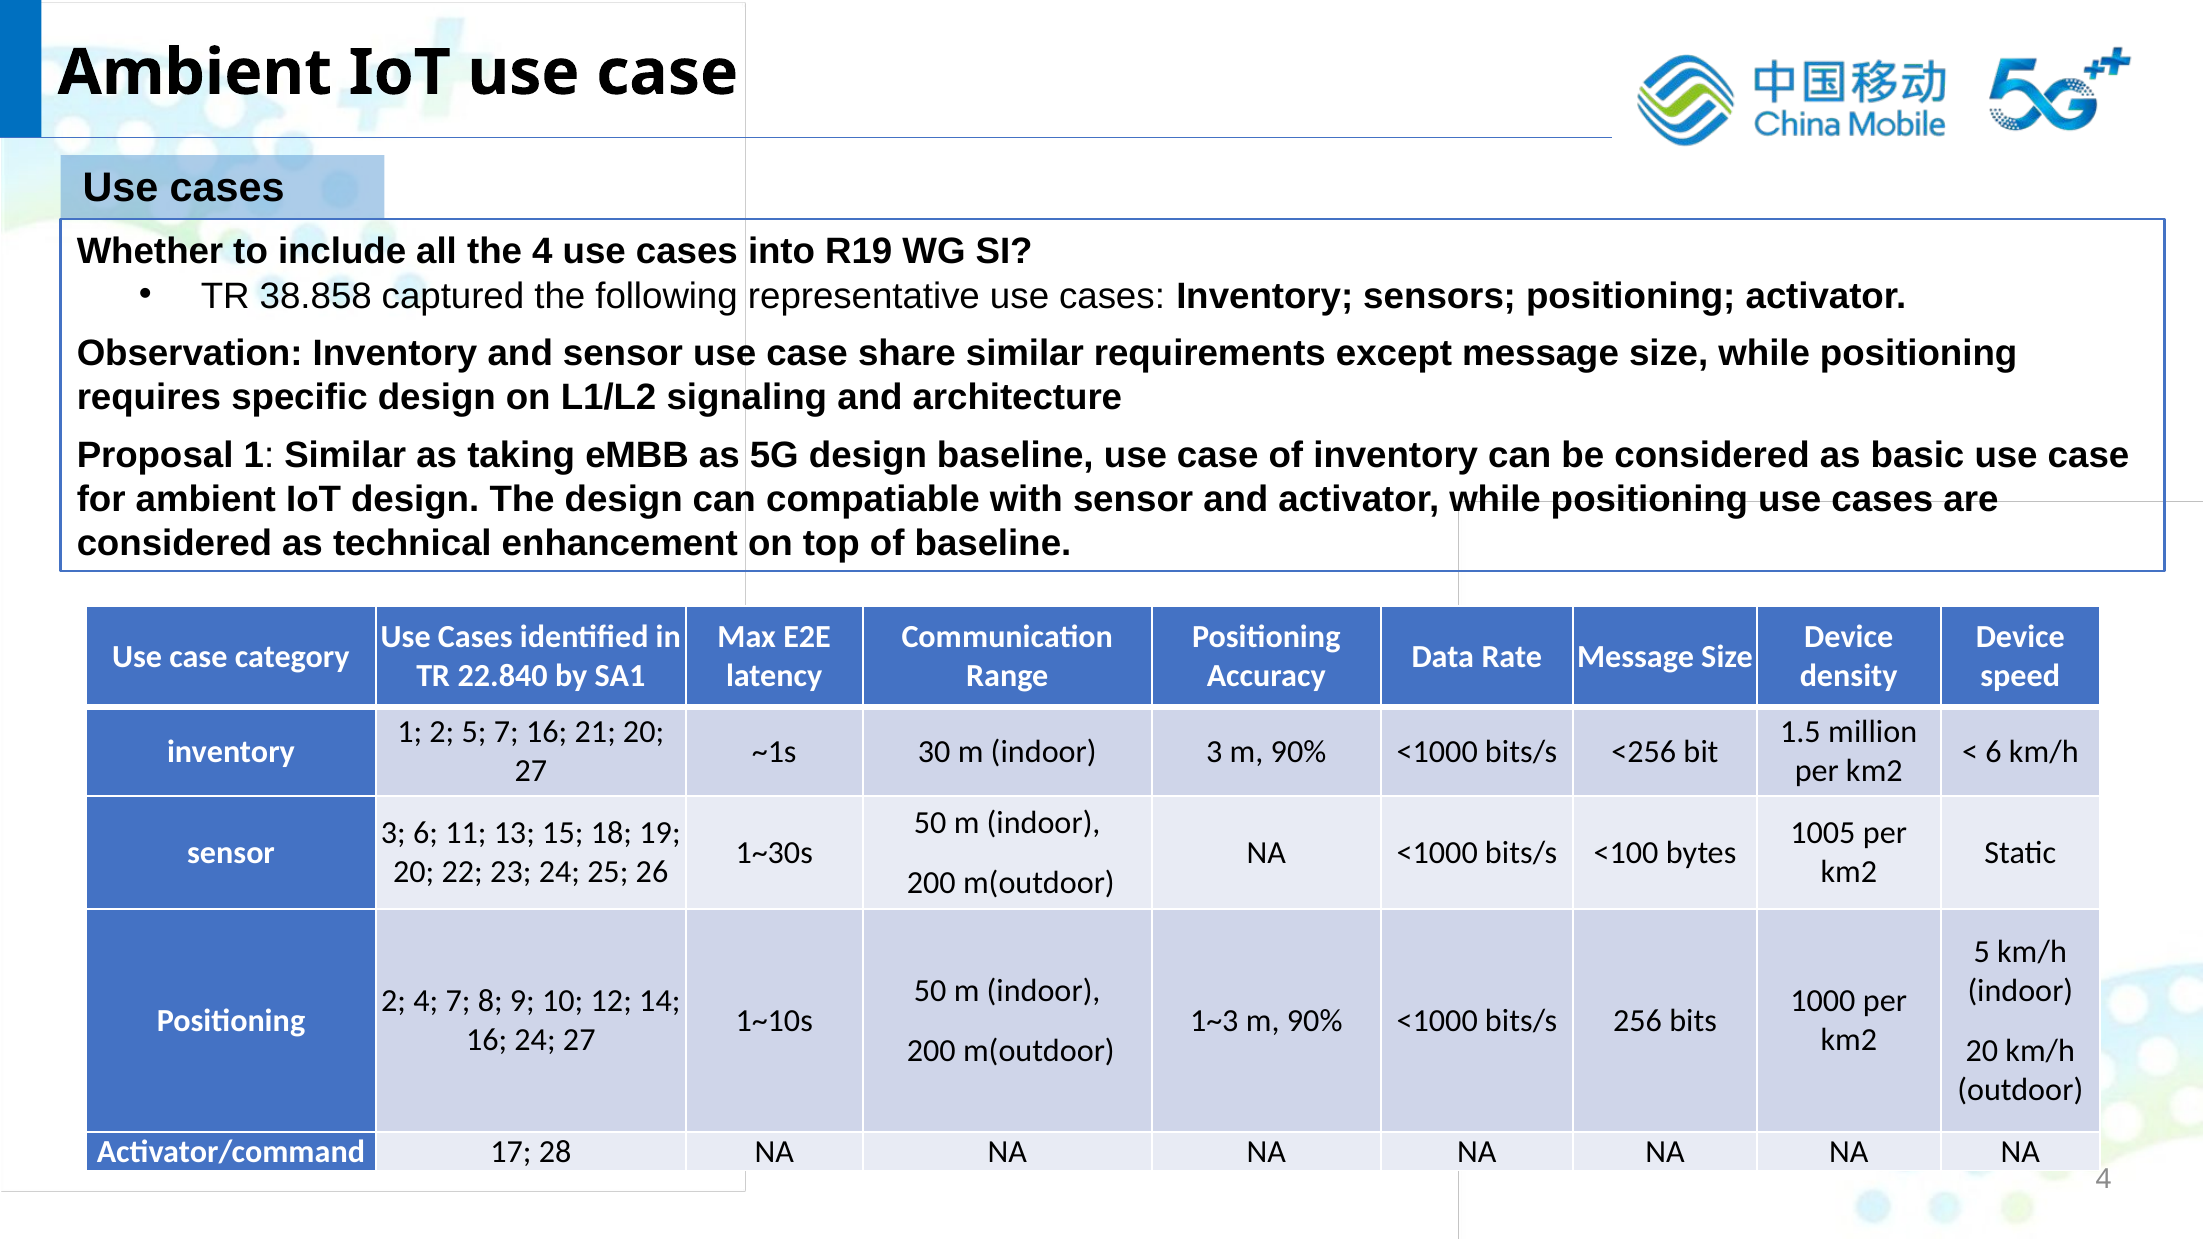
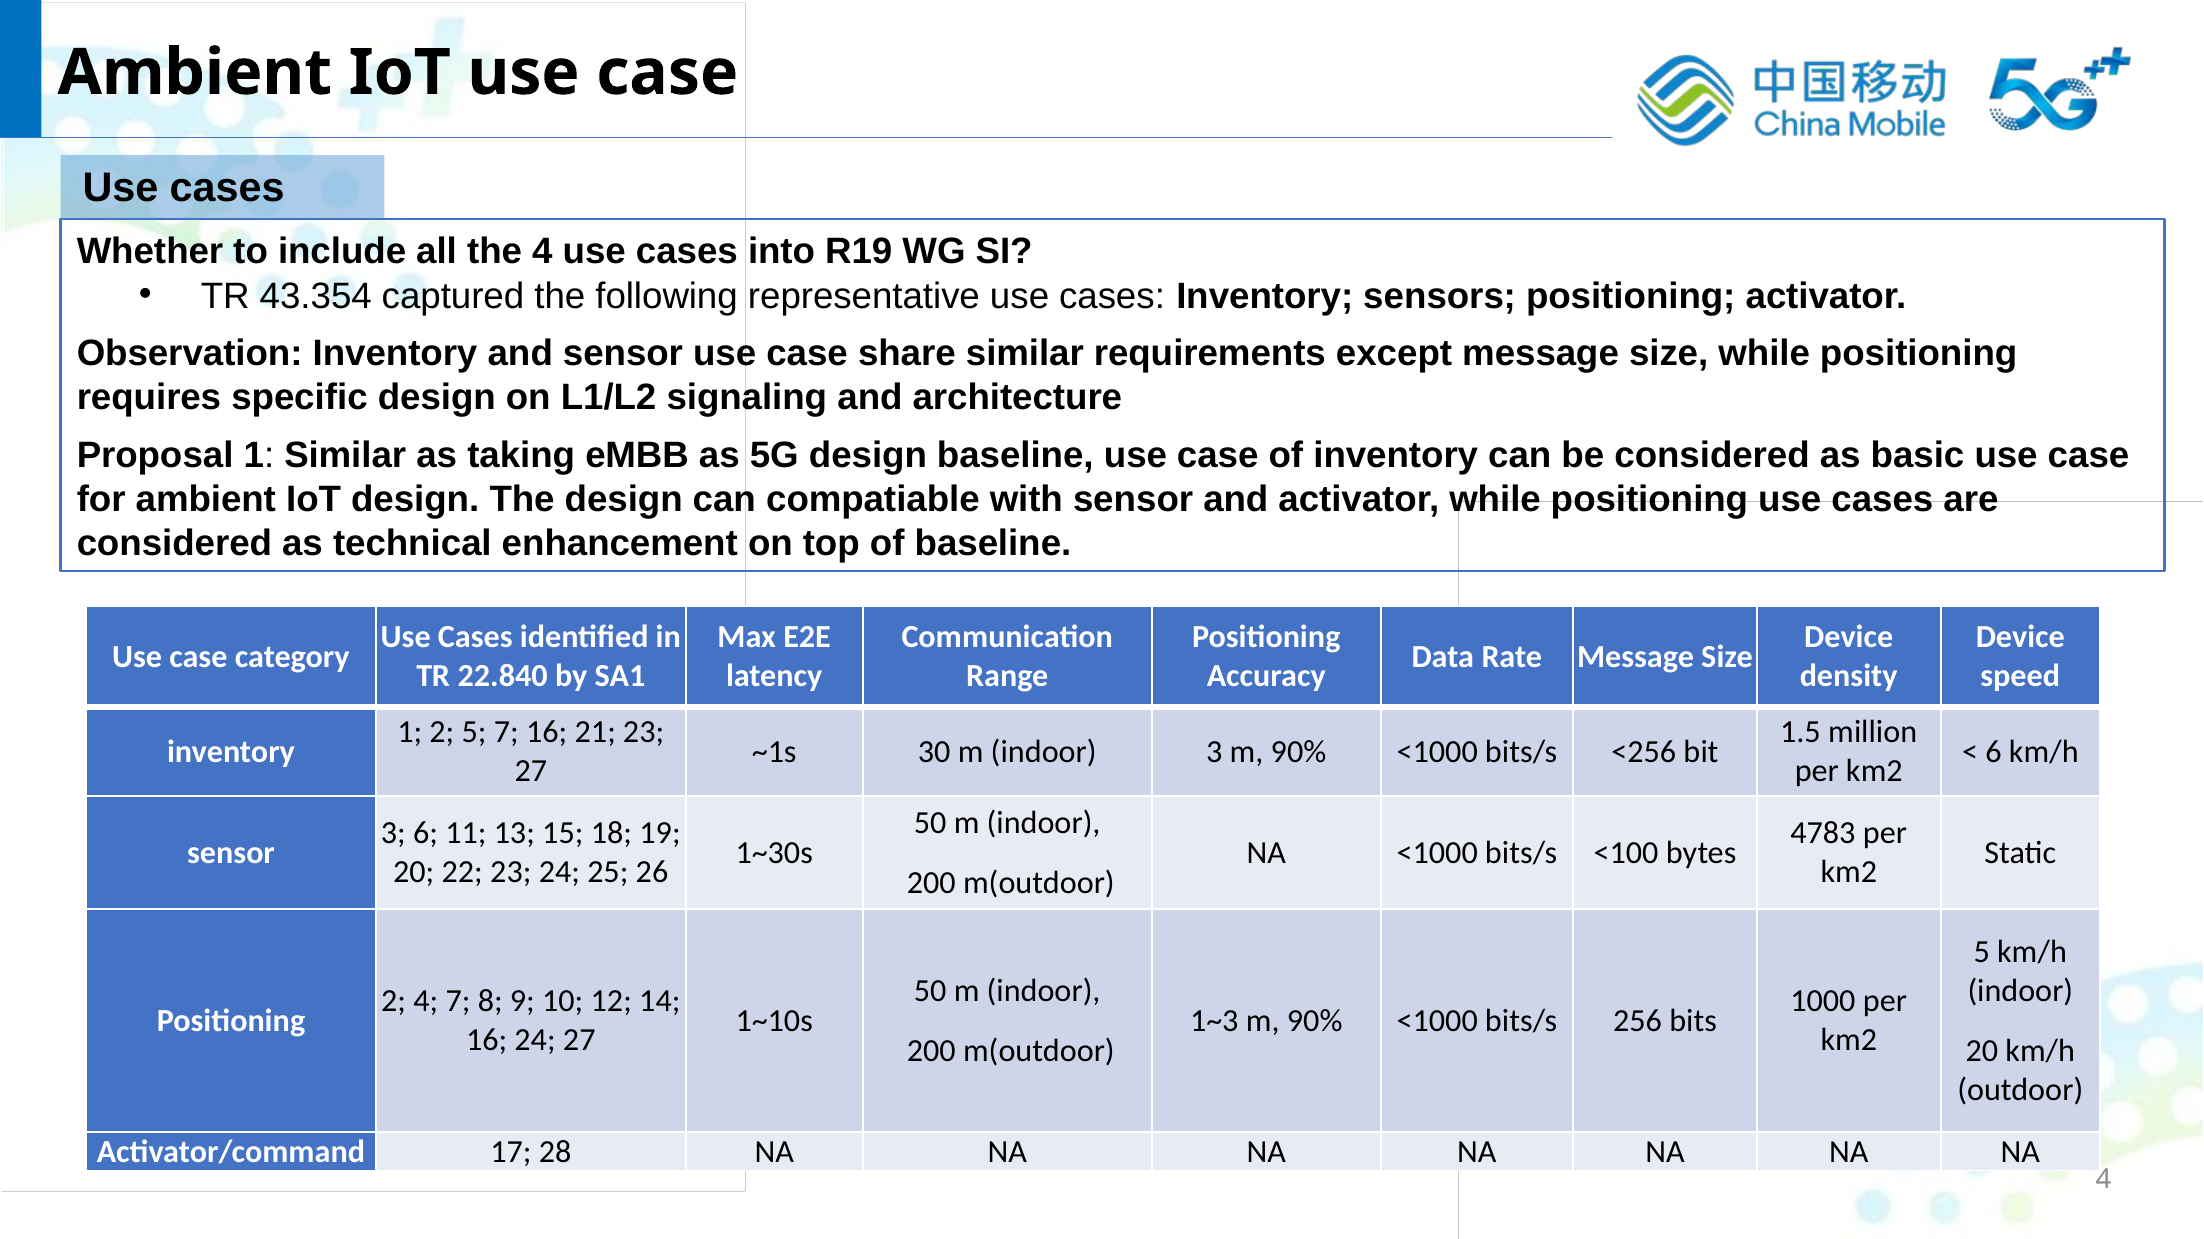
38.858: 38.858 -> 43.354
21 20: 20 -> 23
1005: 1005 -> 4783
